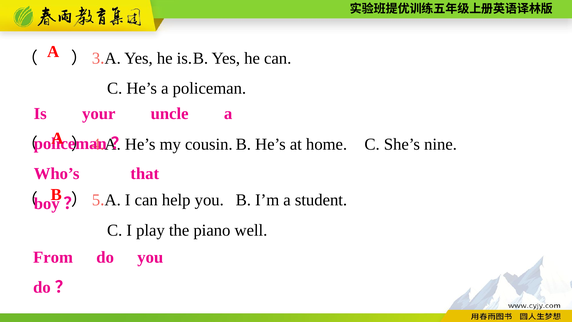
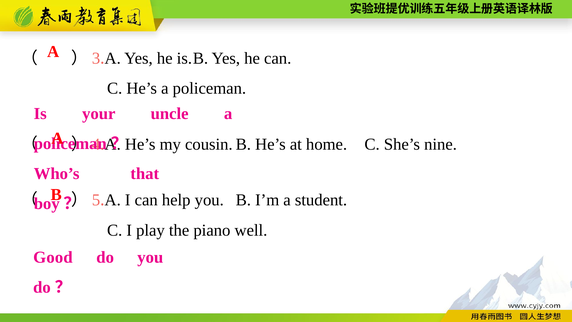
From: From -> Good
